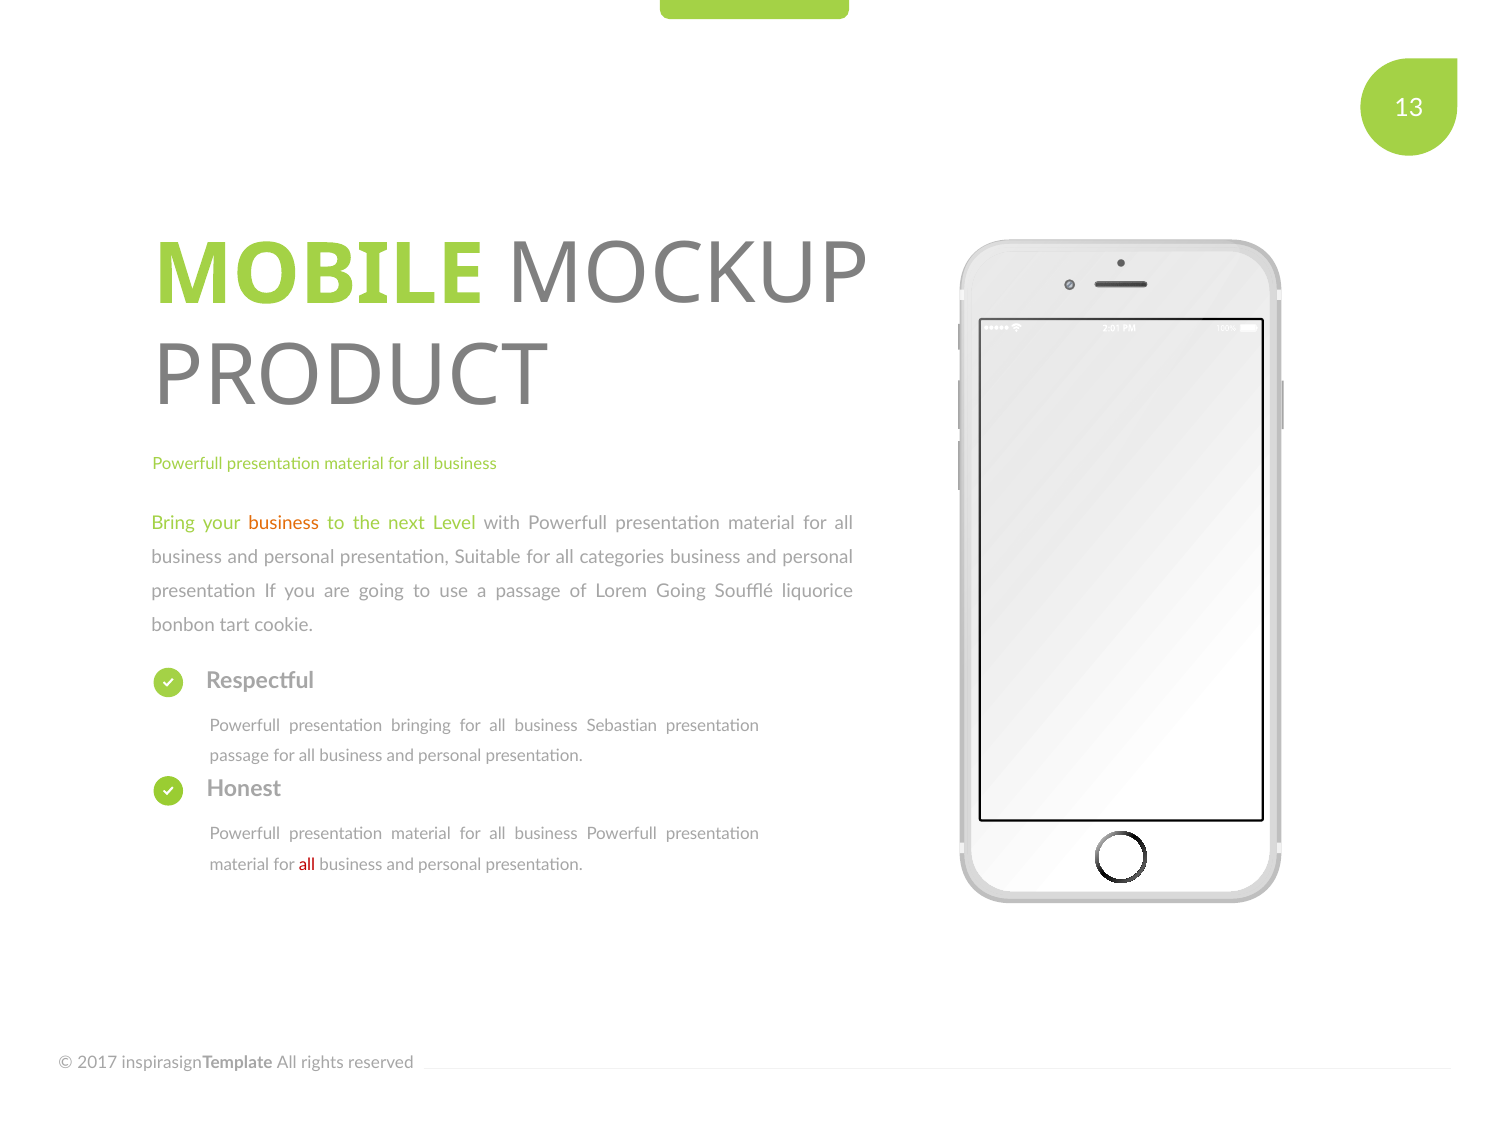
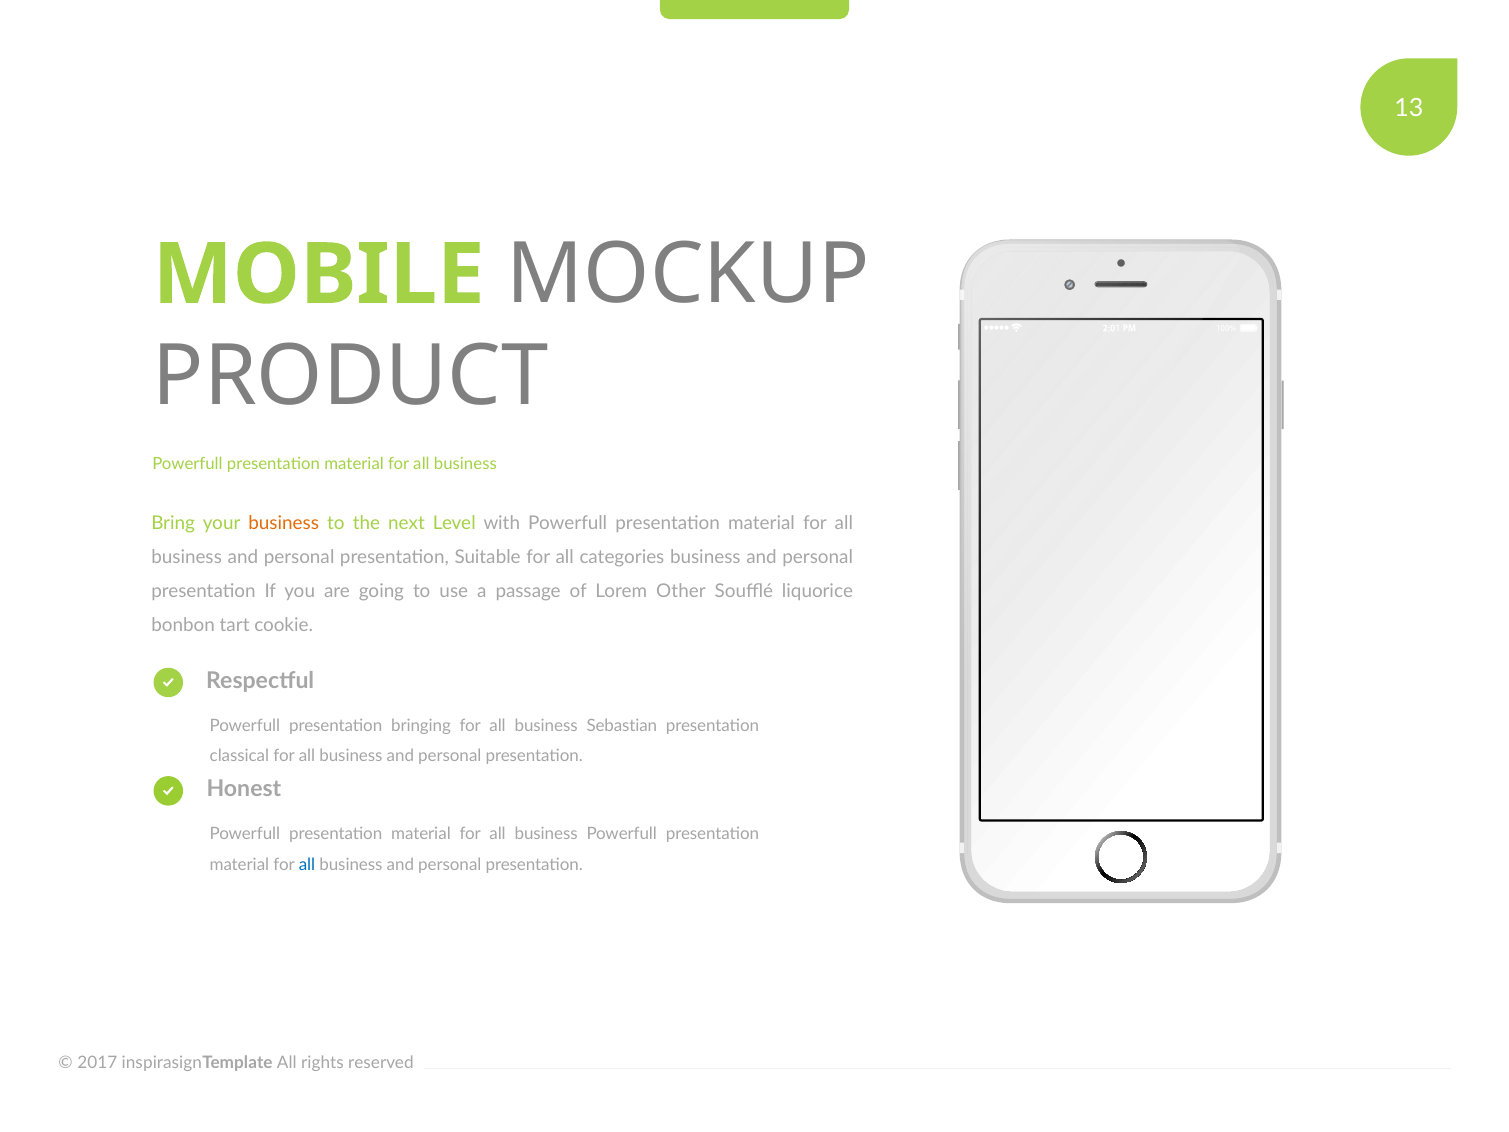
Lorem Going: Going -> Other
passage at (239, 756): passage -> classical
all at (307, 864) colour: red -> blue
